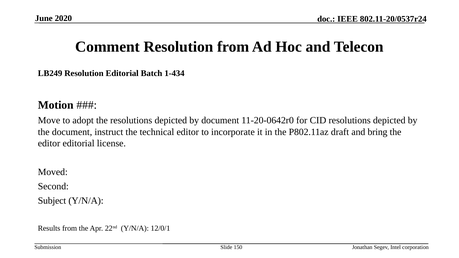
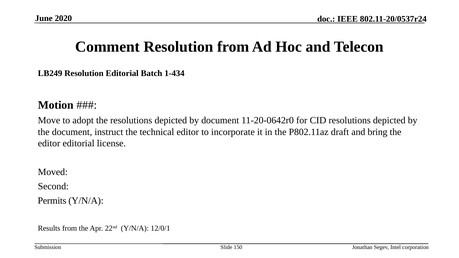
Subject: Subject -> Permits
